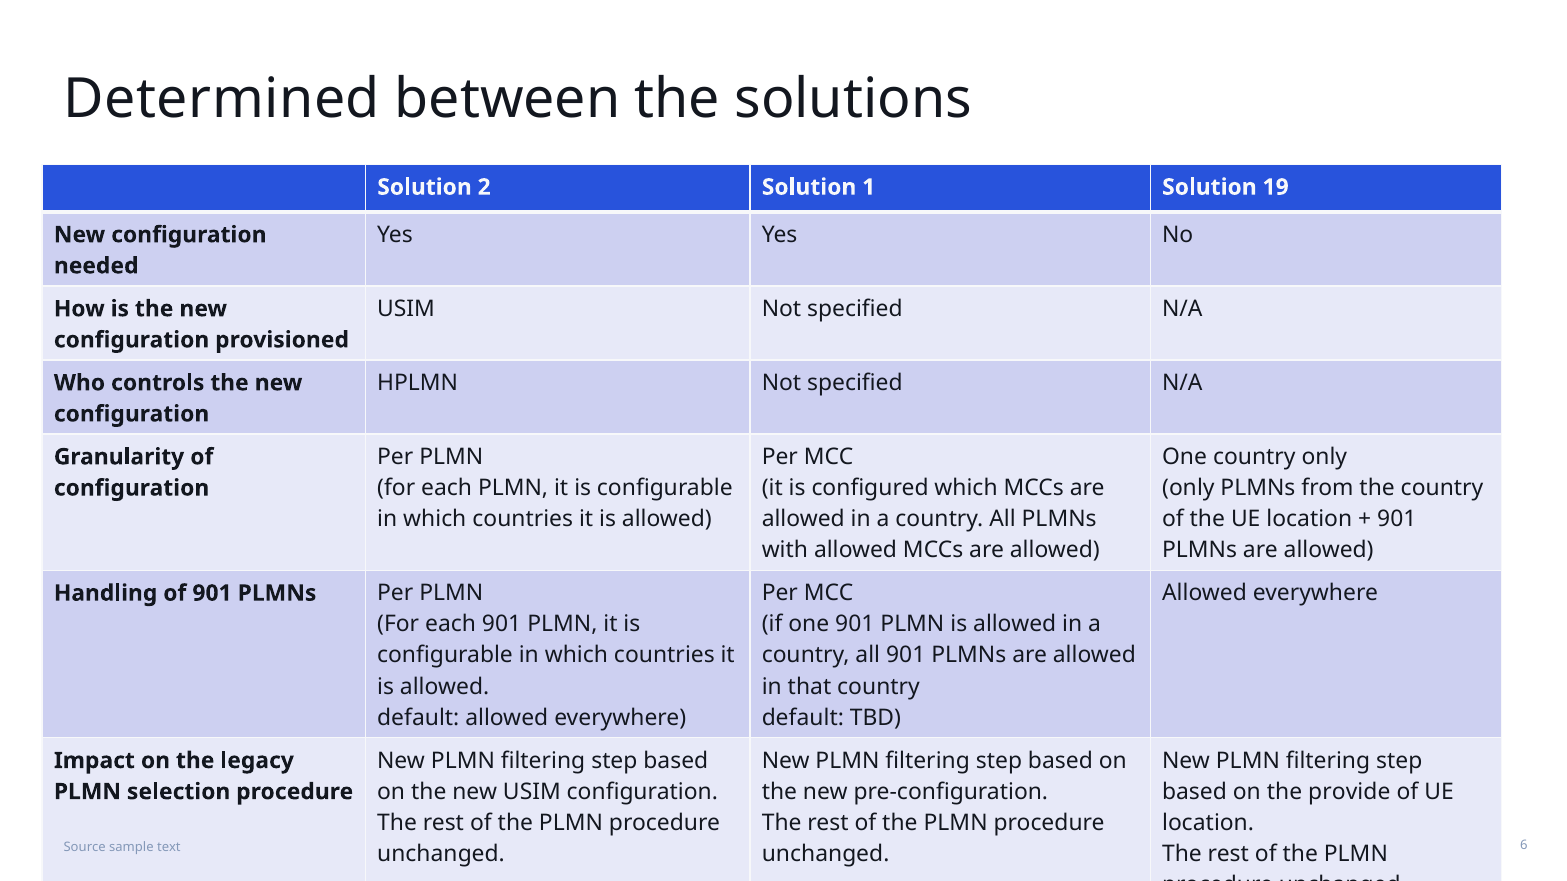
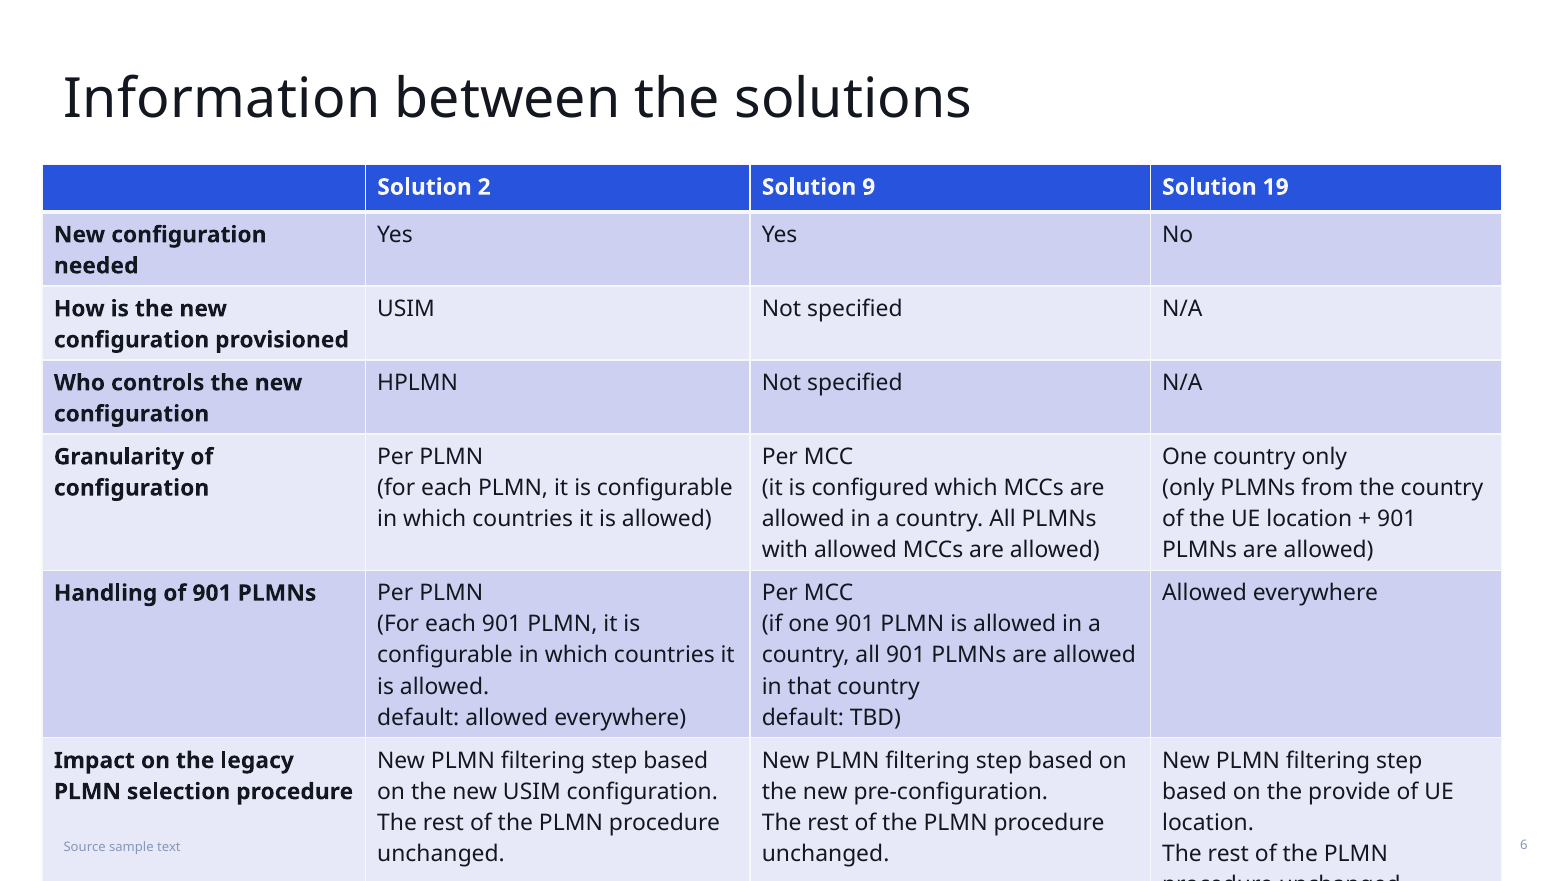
Determined: Determined -> Information
1: 1 -> 9
